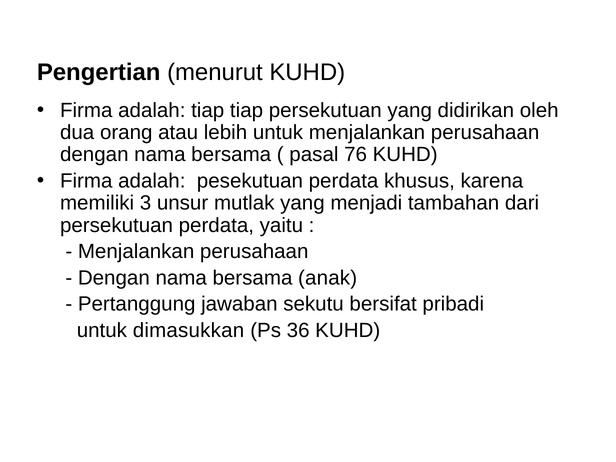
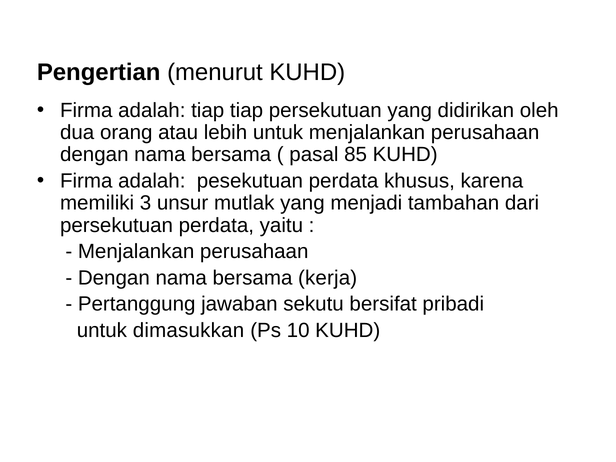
76: 76 -> 85
anak: anak -> kerja
36: 36 -> 10
